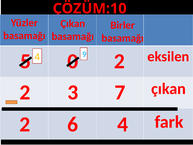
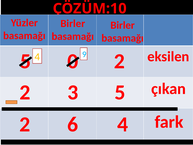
Çıkan at (73, 23): Çıkan -> Birler
3 7: 7 -> 5
